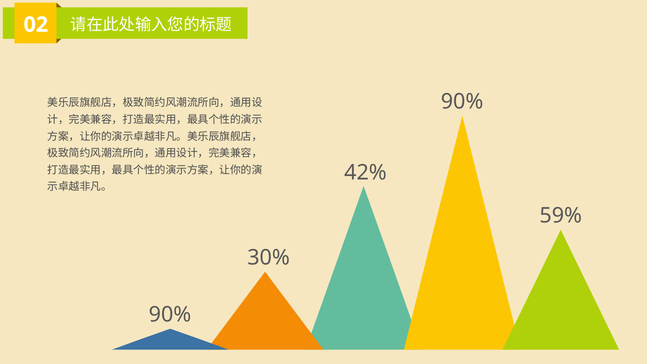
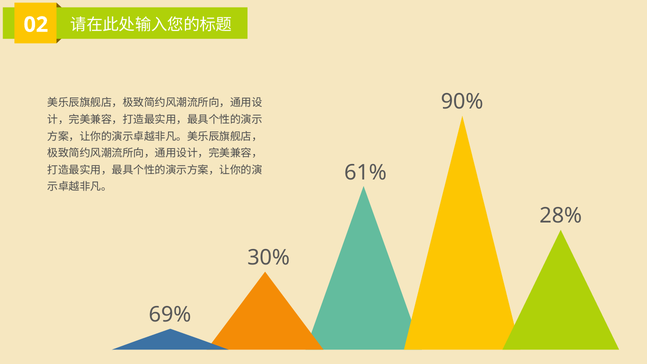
42%: 42% -> 61%
59%: 59% -> 28%
90% at (170, 315): 90% -> 69%
